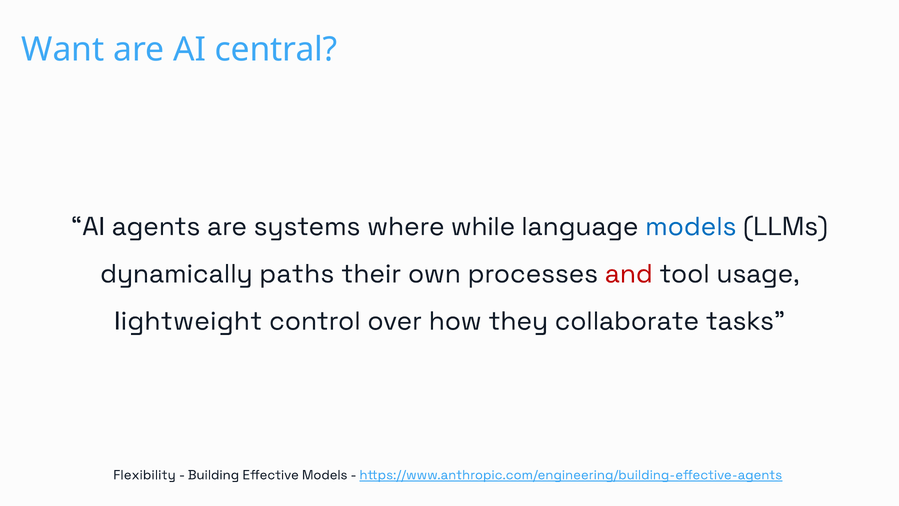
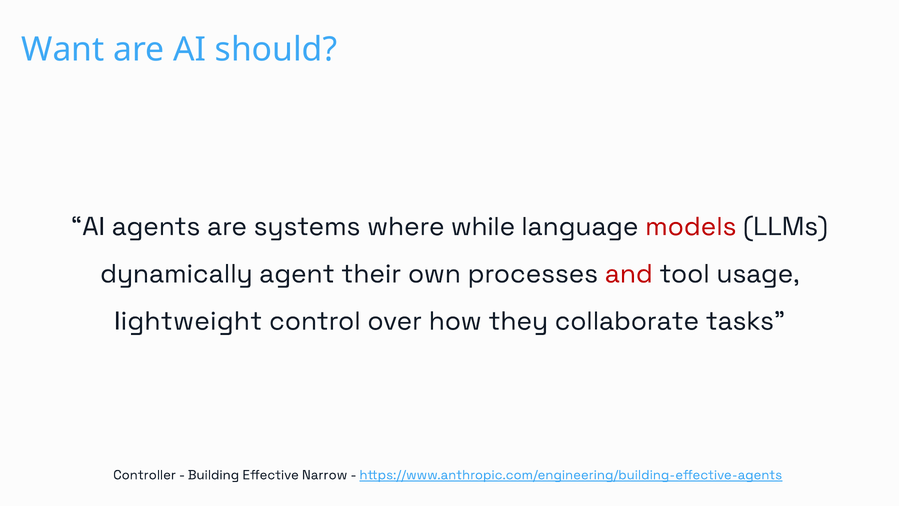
central: central -> should
models at (691, 226) colour: blue -> red
paths: paths -> agent
Flexibility: Flexibility -> Controller
Effective Models: Models -> Narrow
